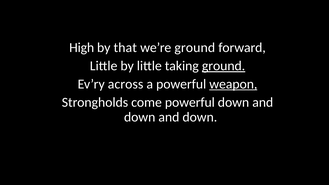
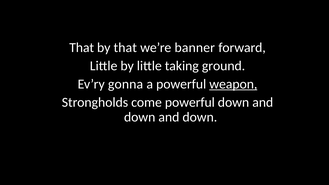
High at (82, 48): High -> That
we’re ground: ground -> banner
ground at (224, 66) underline: present -> none
across: across -> gonna
